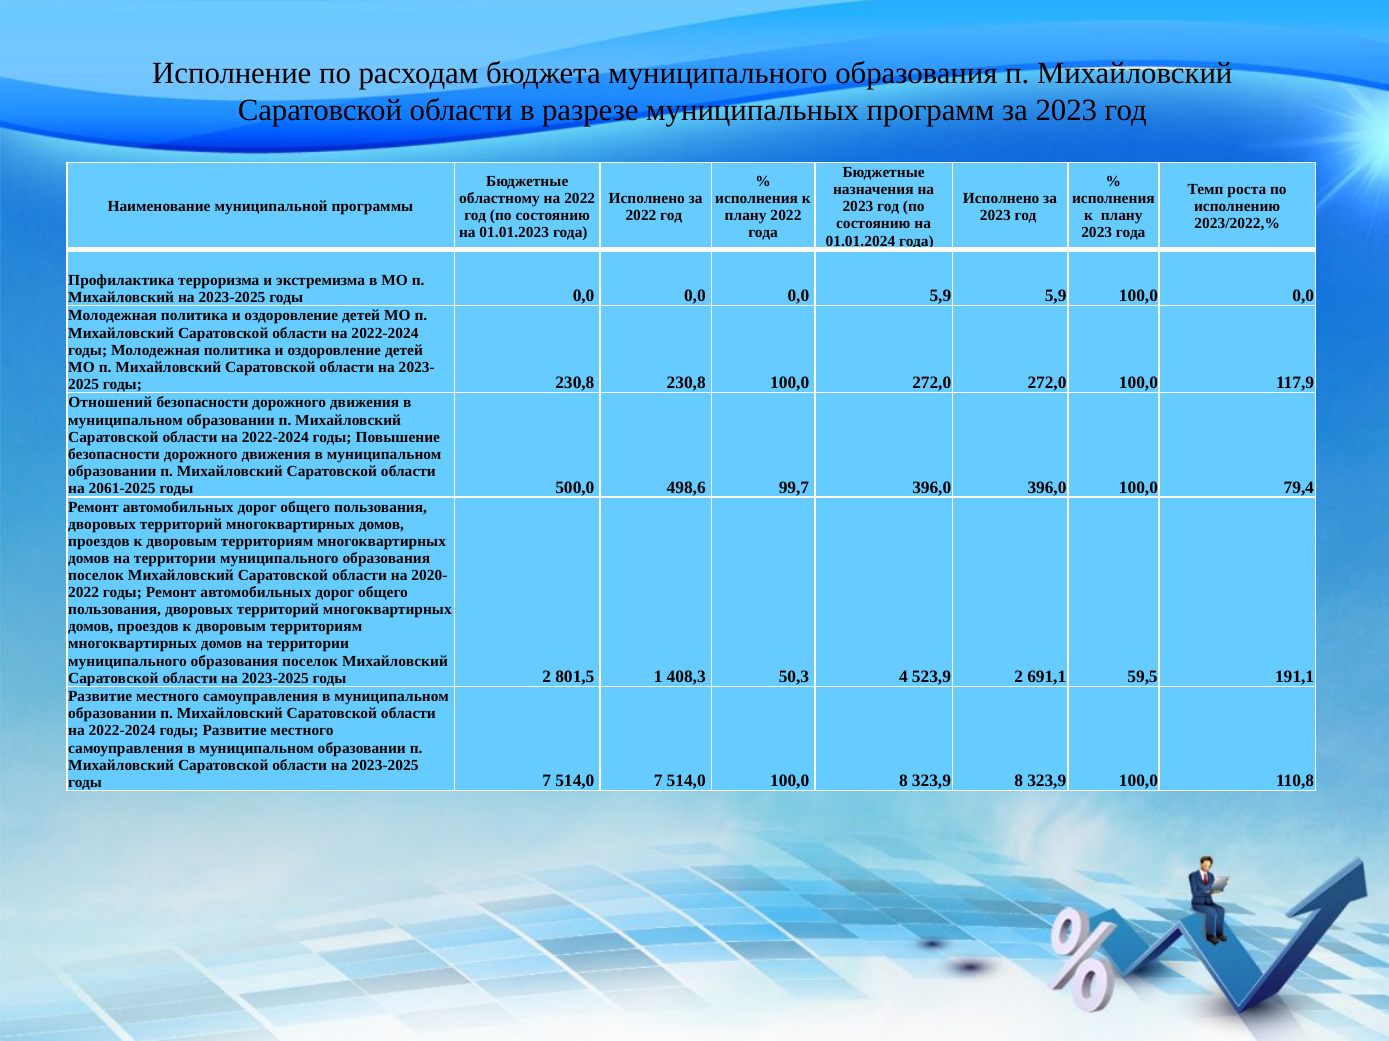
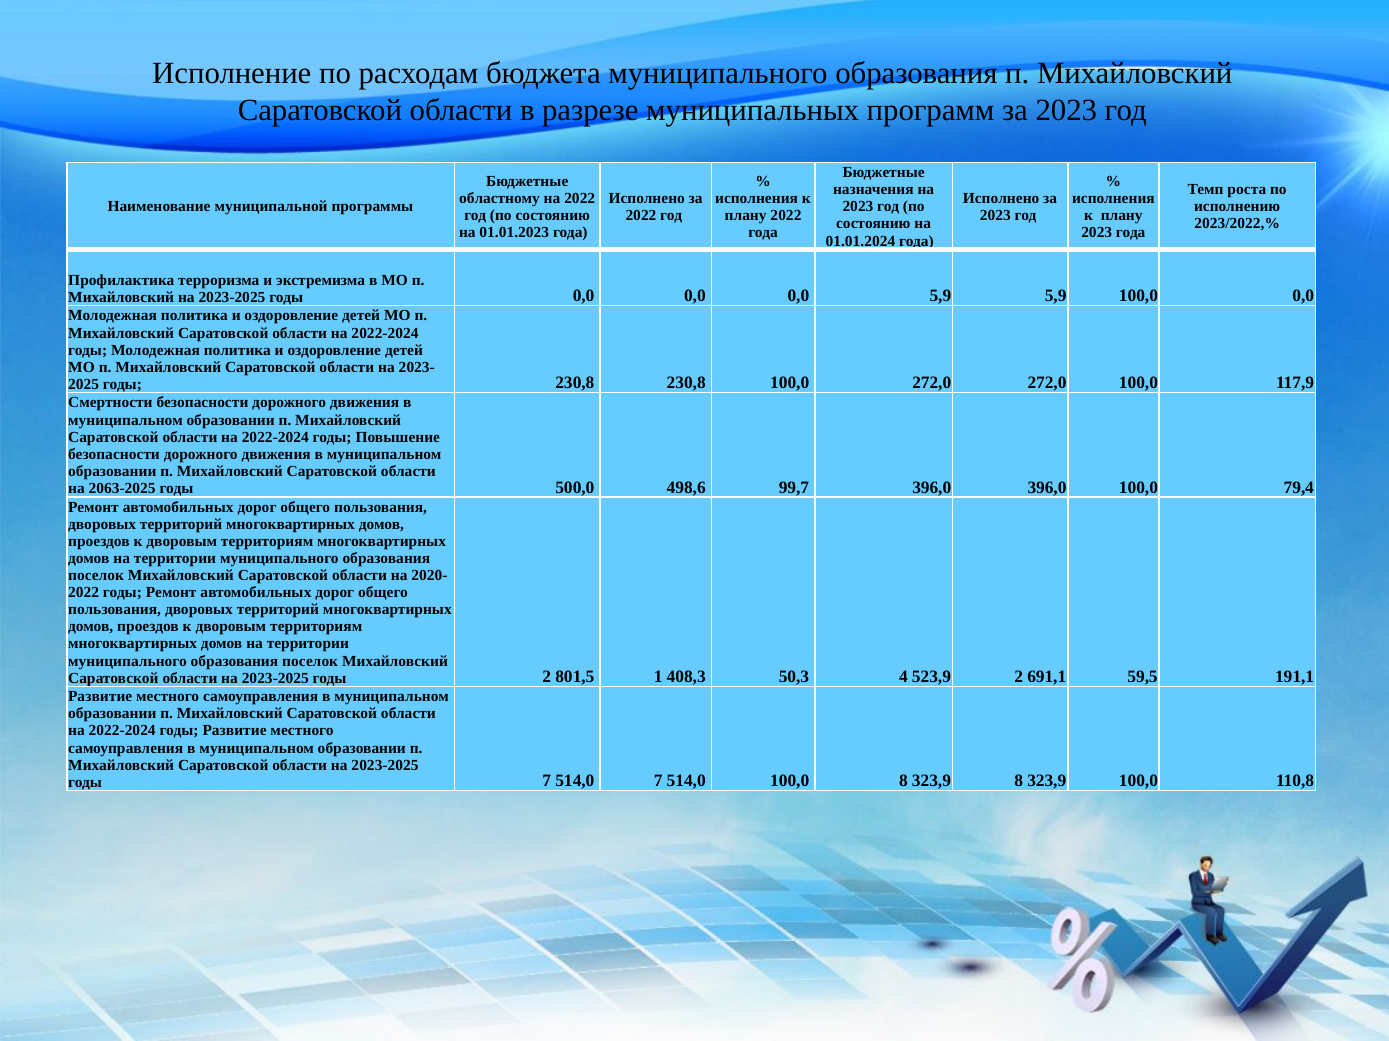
Отношений: Отношений -> Смертности
2061-2025: 2061-2025 -> 2063-2025
